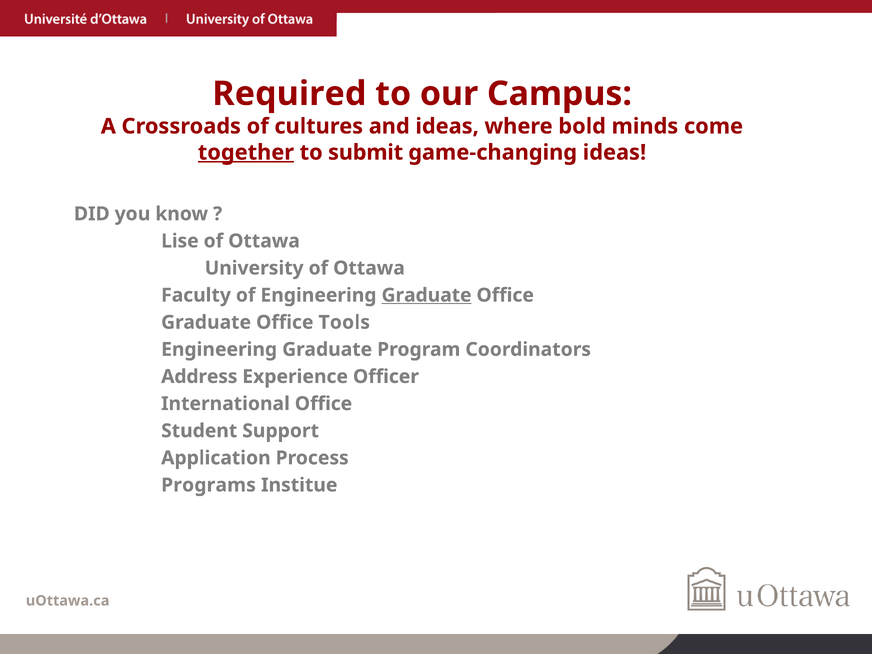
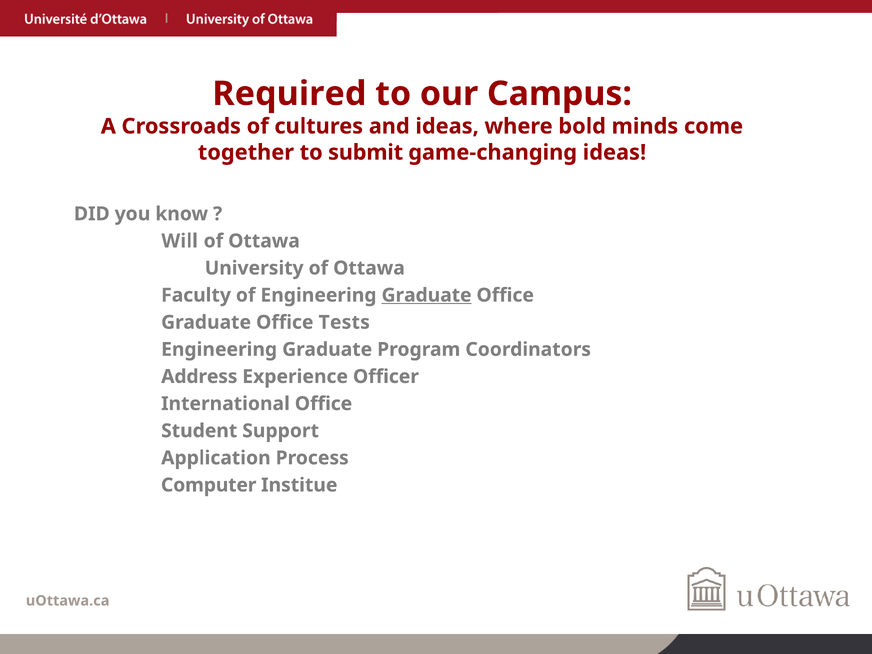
together underline: present -> none
Lise: Lise -> Will
Tools: Tools -> Tests
Programs: Programs -> Computer
